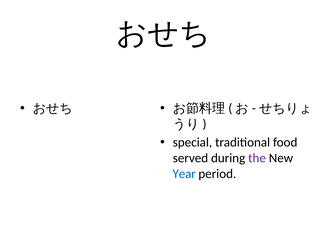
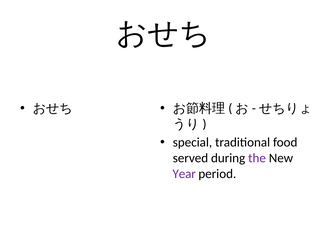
Year colour: blue -> purple
